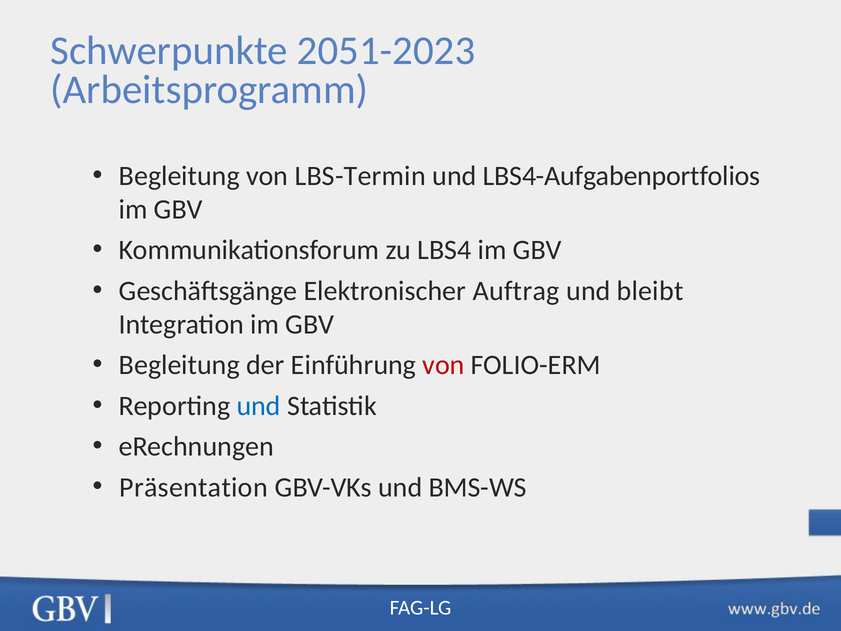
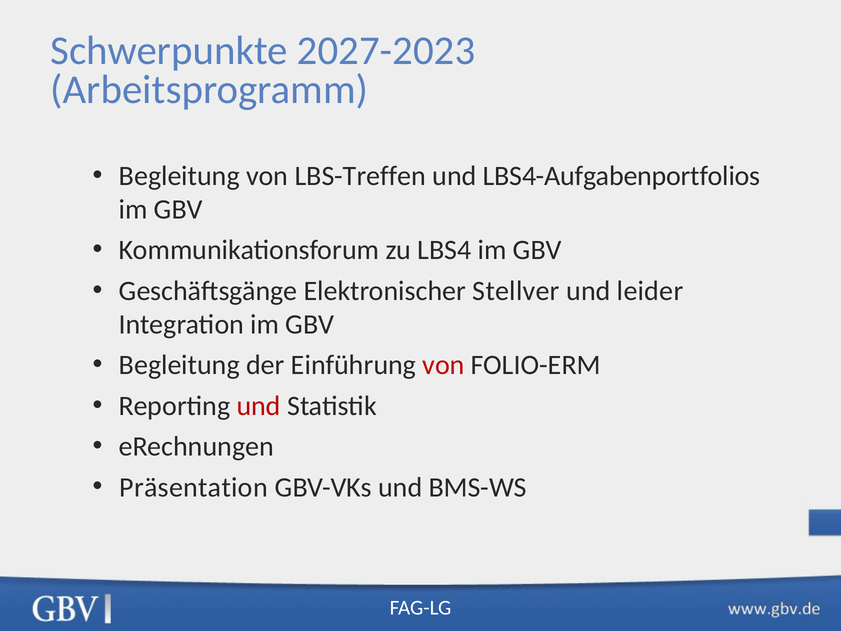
2051-2023: 2051-2023 -> 2027-2023
LBS-Termin: LBS-Termin -> LBS-Treffen
Auftrag: Auftrag -> Stellver
bleibt: bleibt -> leider
und at (259, 406) colour: blue -> red
